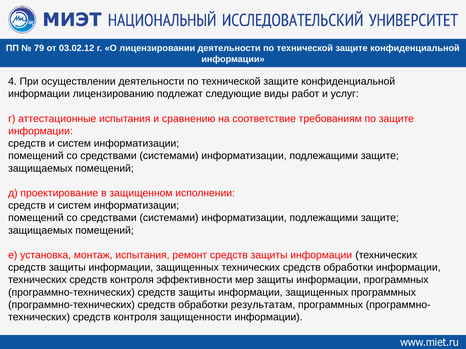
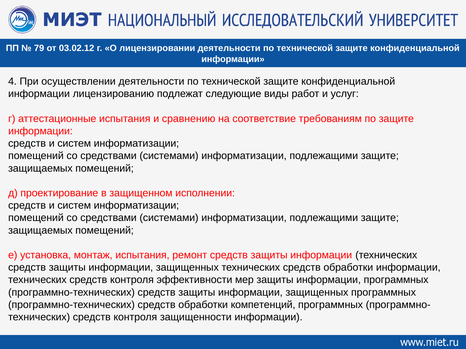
результатам: результатам -> компетенций
